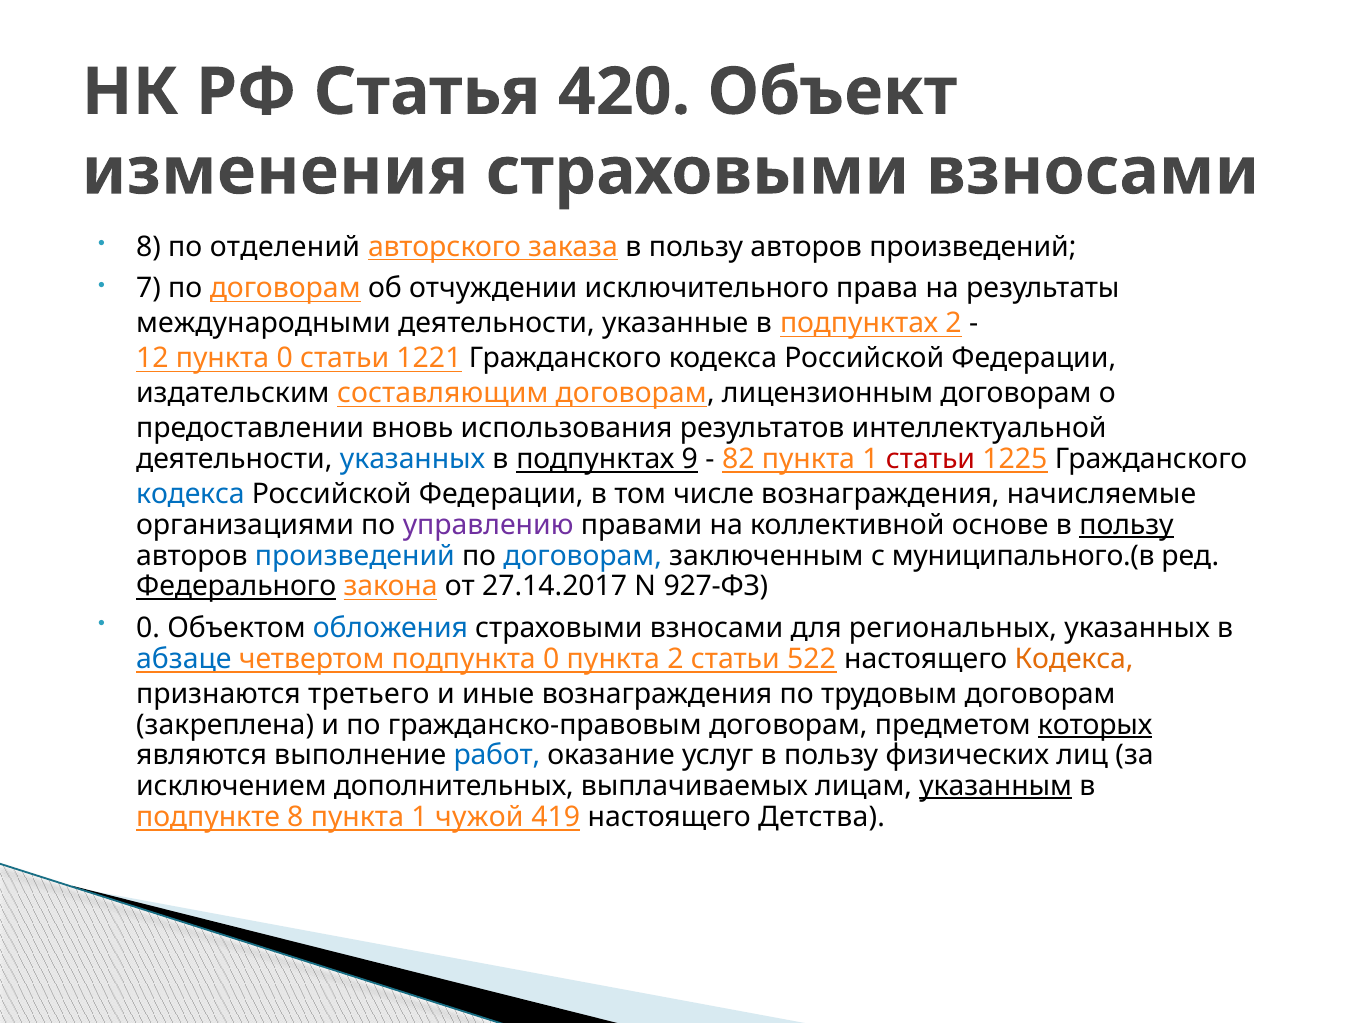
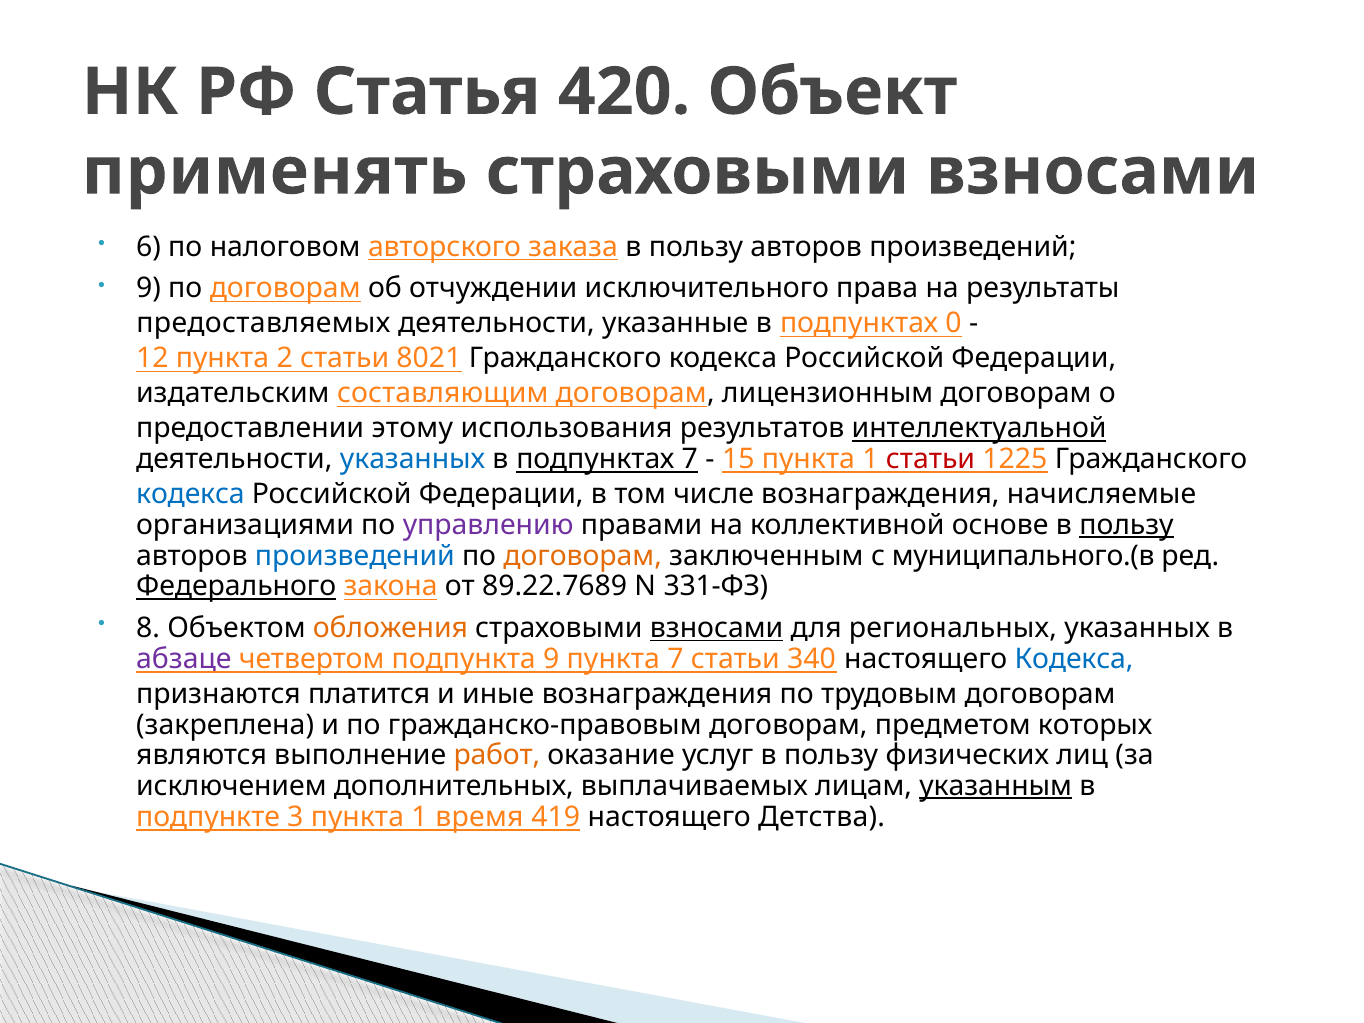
изменения: изменения -> применять
8 at (149, 247): 8 -> 6
отделений: отделений -> налоговом
7 at (149, 289): 7 -> 9
международными: международными -> предоставляемых
подпунктах 2: 2 -> 0
пункта 0: 0 -> 2
1221: 1221 -> 8021
вновь: вновь -> этому
интеллектуальной underline: none -> present
подпунктах 9: 9 -> 7
82: 82 -> 15
договорам at (583, 556) colour: blue -> orange
27.14.2017: 27.14.2017 -> 89.22.7689
927-ФЗ: 927-ФЗ -> 331-ФЗ
0 at (148, 628): 0 -> 8
обложения colour: blue -> orange
взносами at (717, 628) underline: none -> present
абзаце colour: blue -> purple
подпункта 0: 0 -> 9
пункта 2: 2 -> 7
522: 522 -> 340
Кодекса at (1074, 659) colour: orange -> blue
третьего: третьего -> платится
которых underline: present -> none
работ colour: blue -> orange
подпункте 8: 8 -> 3
чужой: чужой -> время
